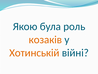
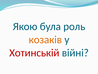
Хотинській colour: orange -> red
